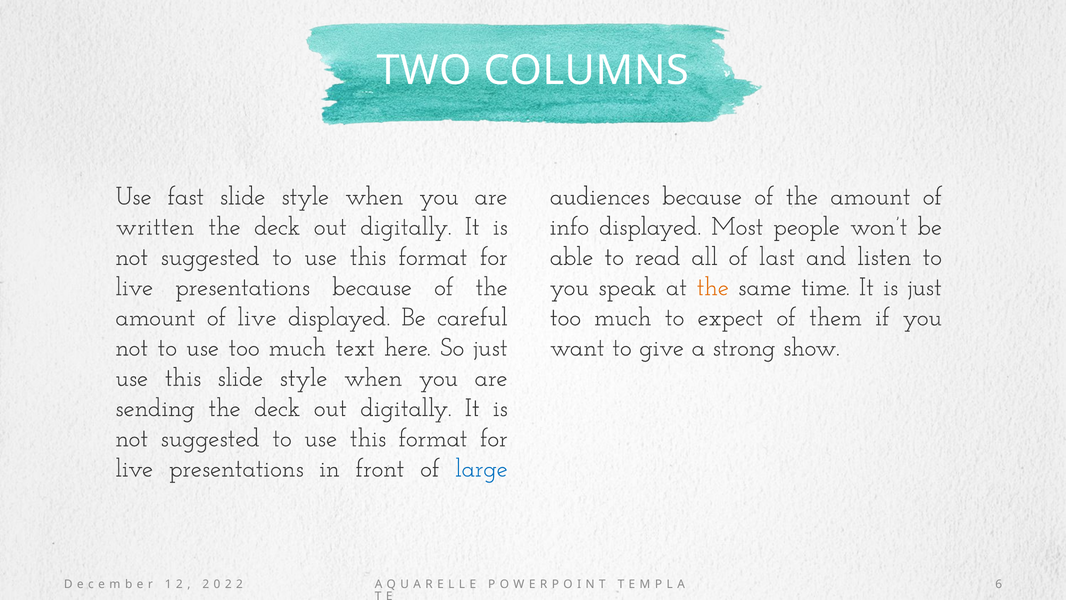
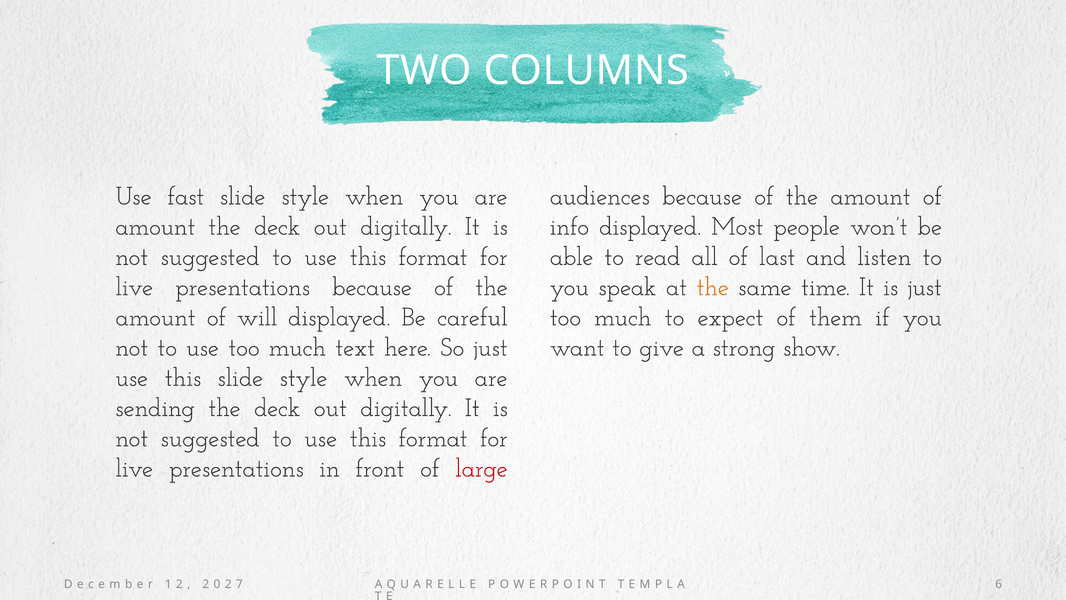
written at (155, 226): written -> amount
of live: live -> will
large colour: blue -> red
2 at (239, 584): 2 -> 7
